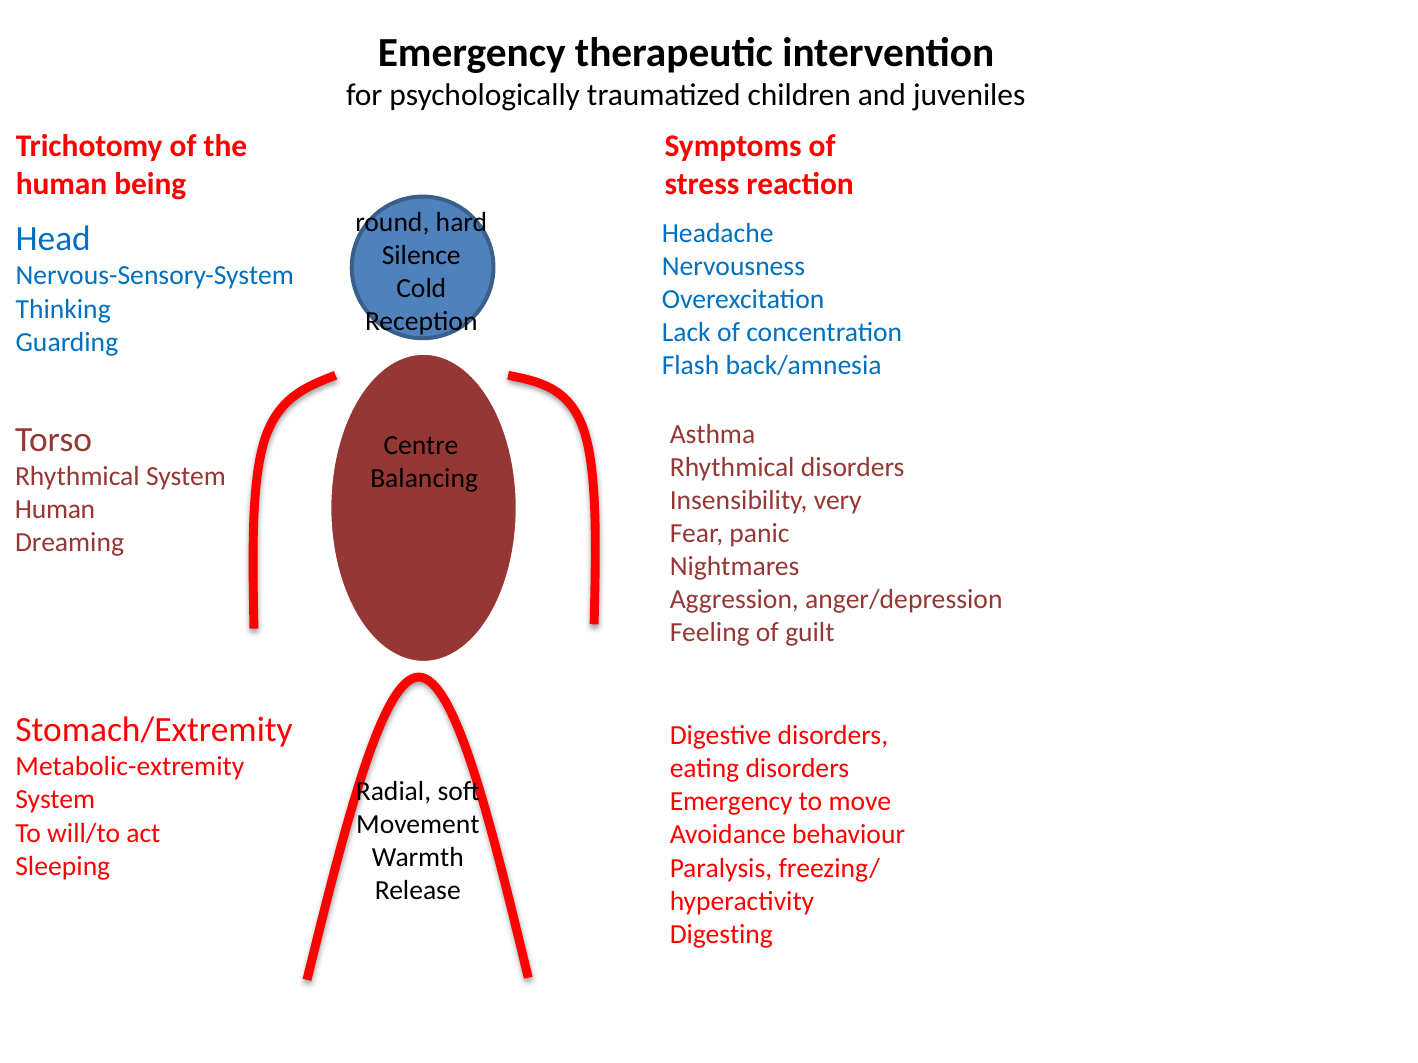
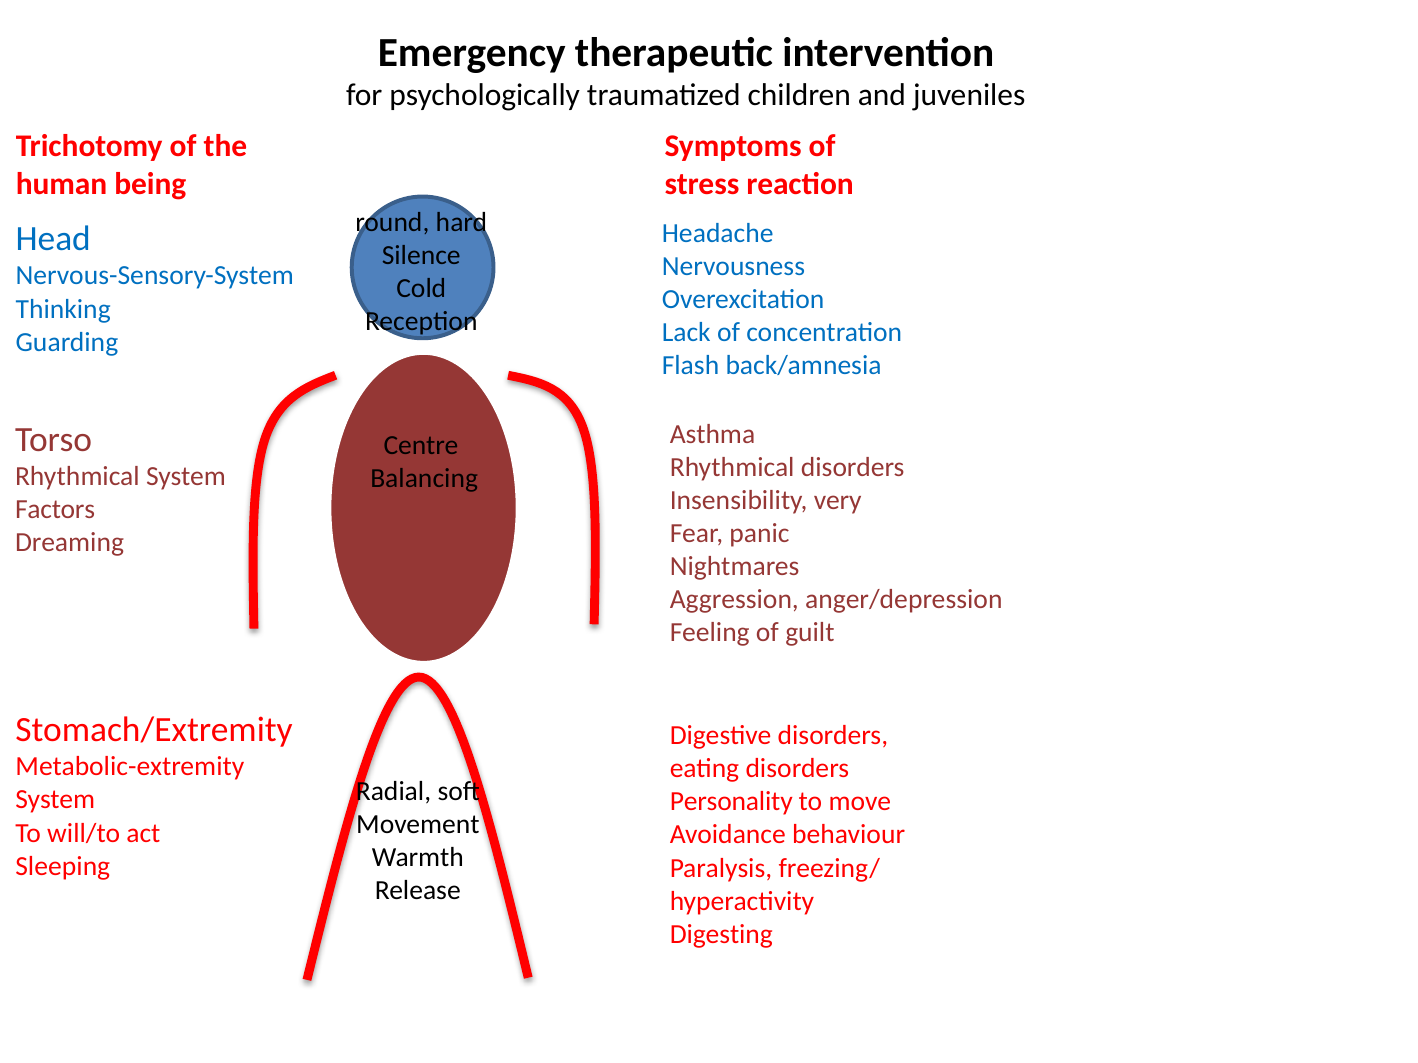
Human at (55, 510): Human -> Factors
Emergency at (731, 802): Emergency -> Personality
